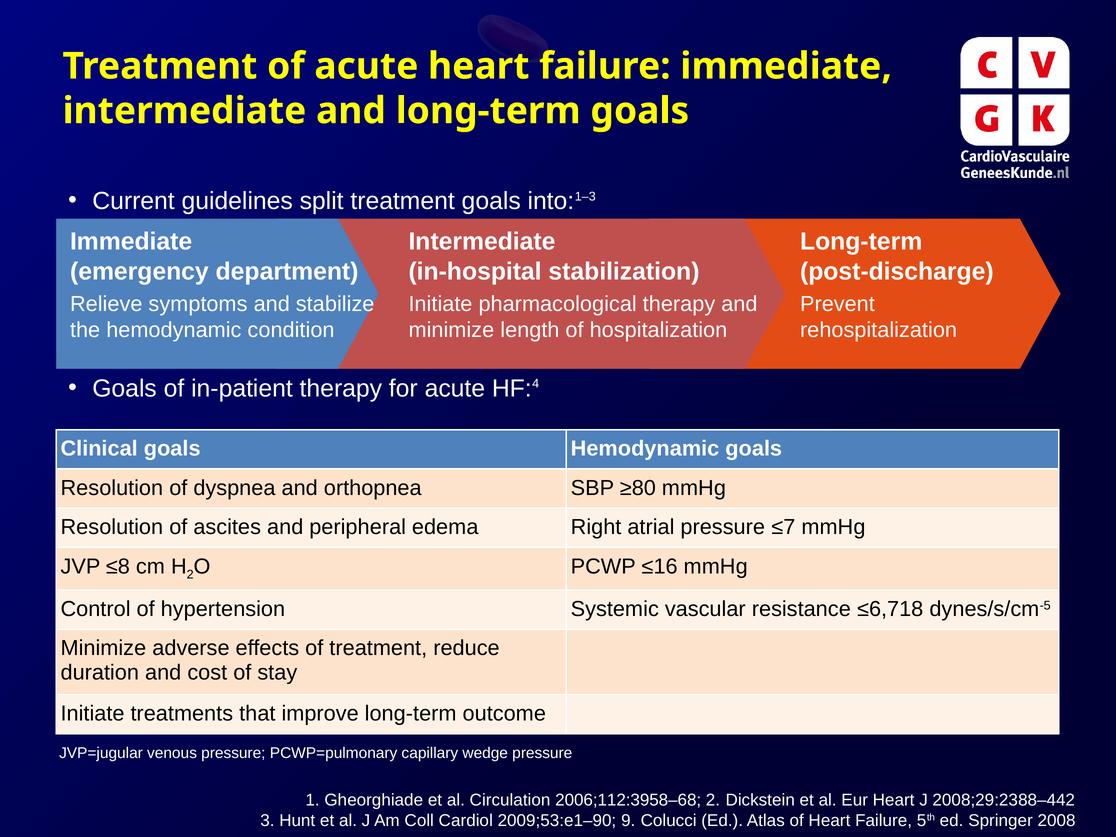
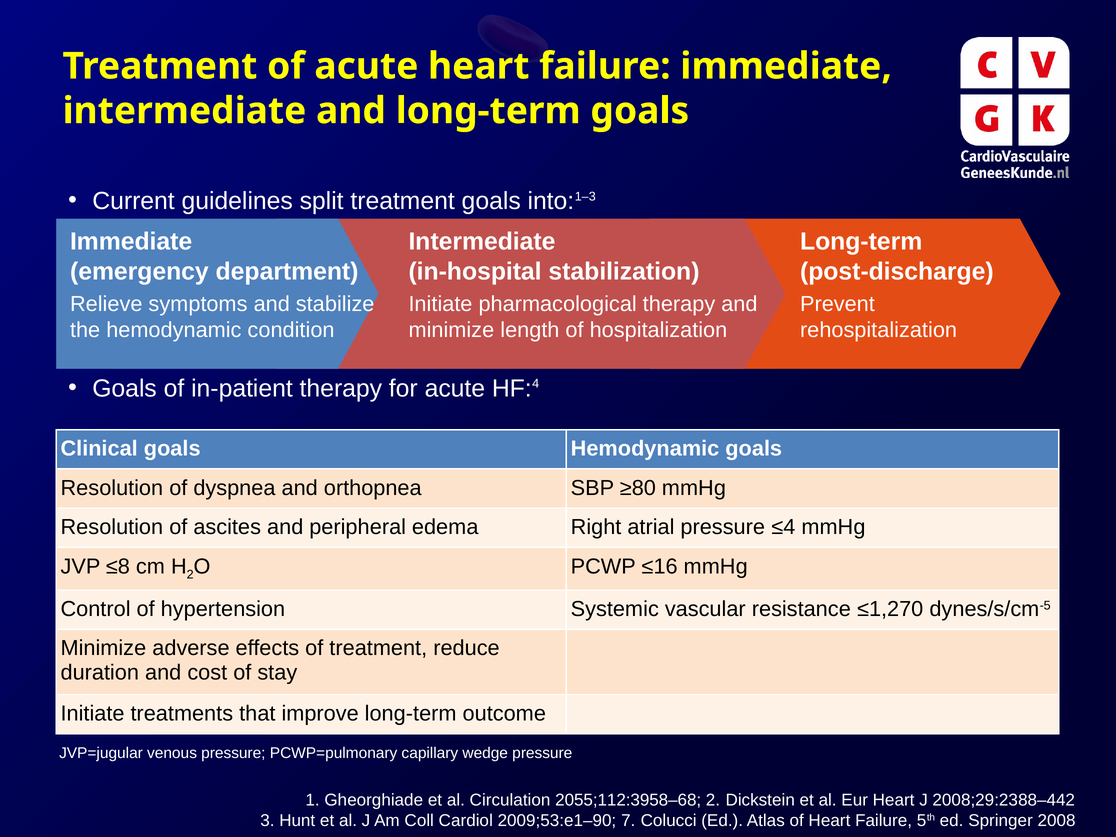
≤7: ≤7 -> ≤4
≤6,718: ≤6,718 -> ≤1,270
2006;112:3958–68: 2006;112:3958–68 -> 2055;112:3958–68
9: 9 -> 7
